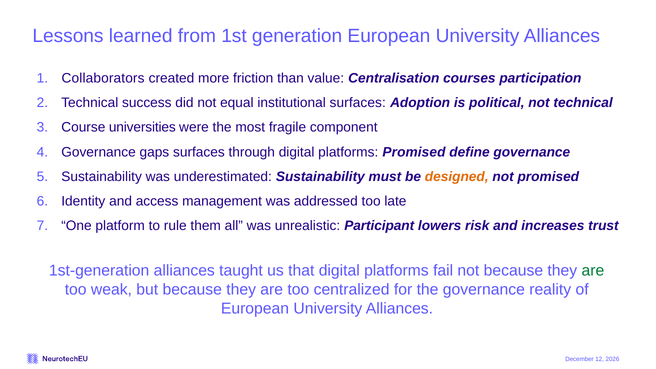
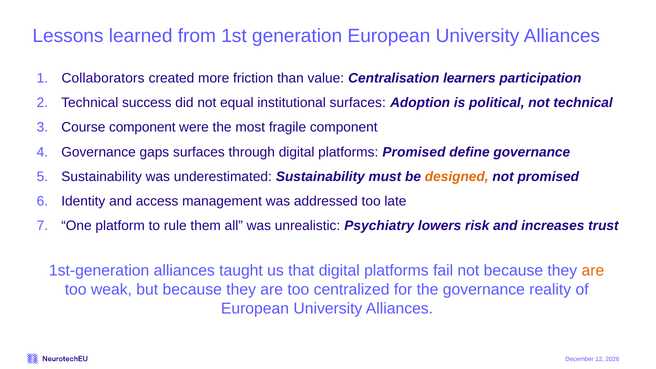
courses: courses -> learners
Course universities: universities -> component
Participant: Participant -> Psychiatry
are at (593, 271) colour: green -> orange
